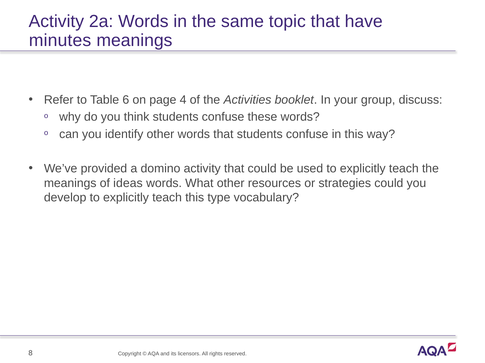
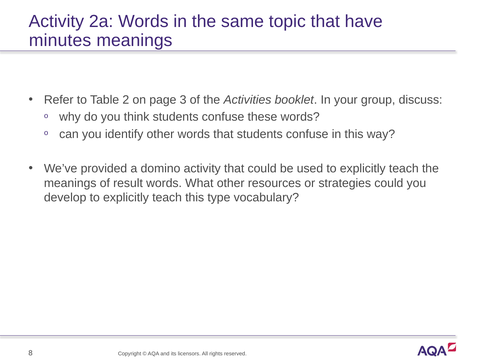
6: 6 -> 2
4: 4 -> 3
ideas: ideas -> result
